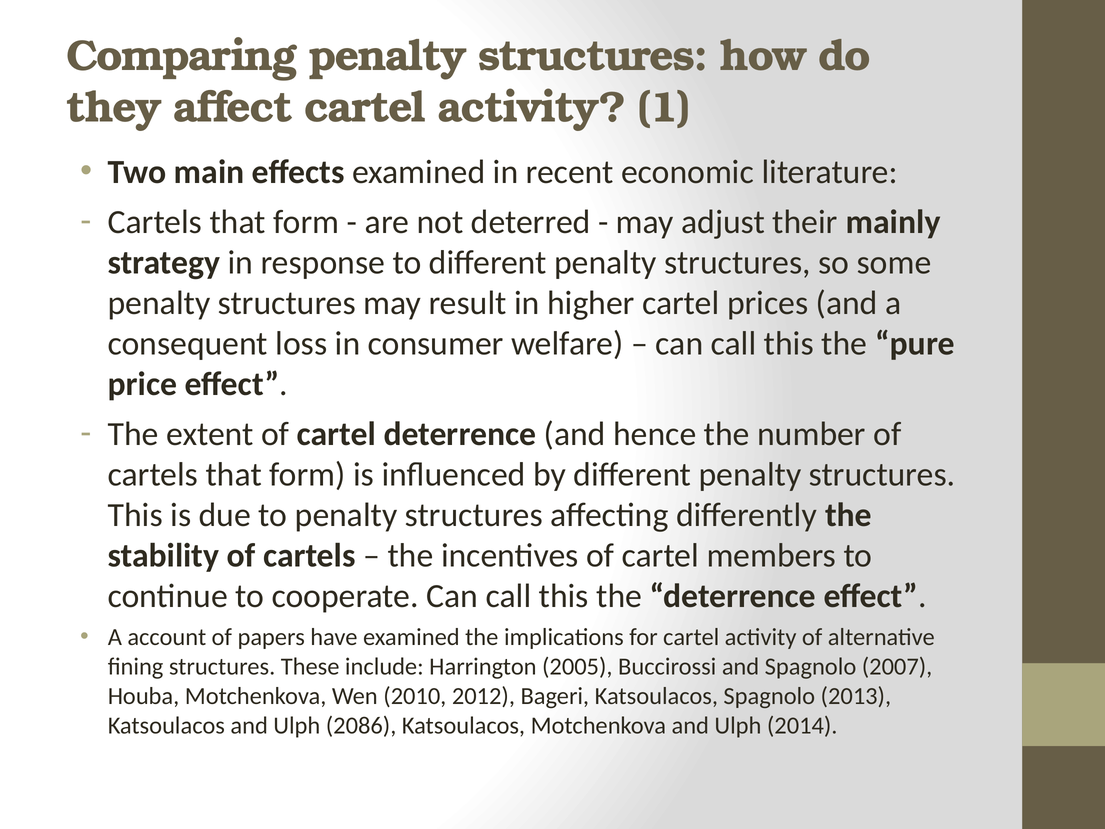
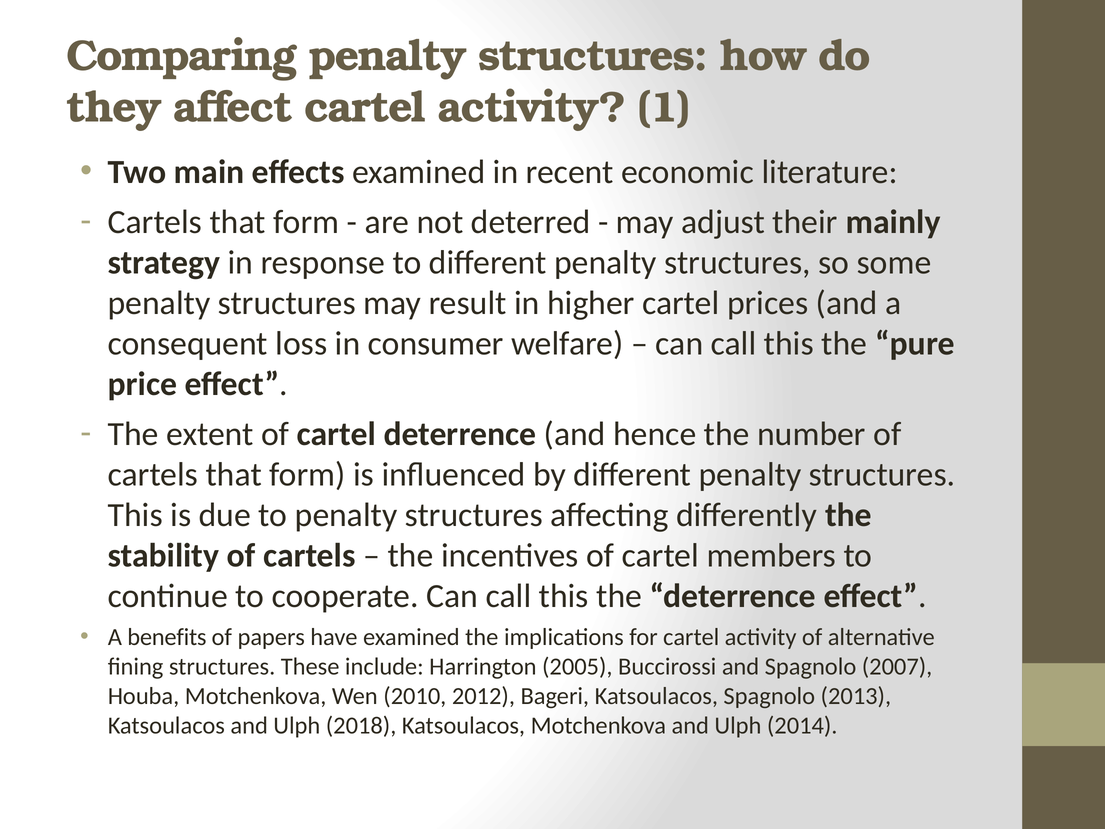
account: account -> benefits
2086: 2086 -> 2018
